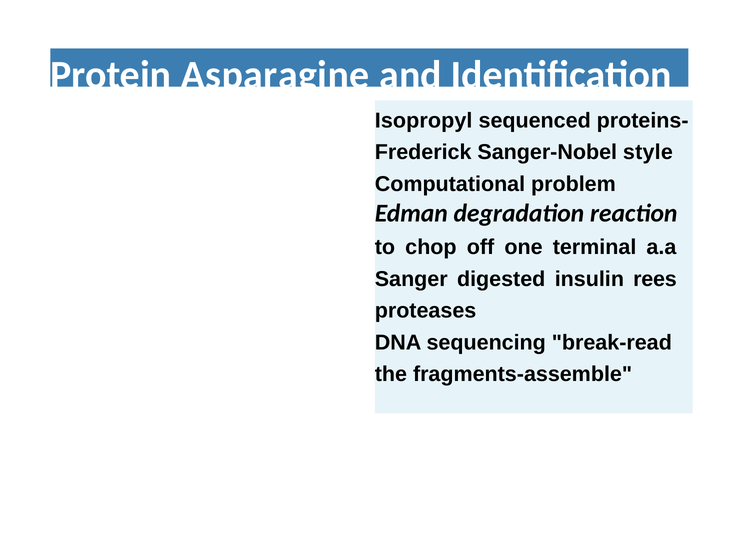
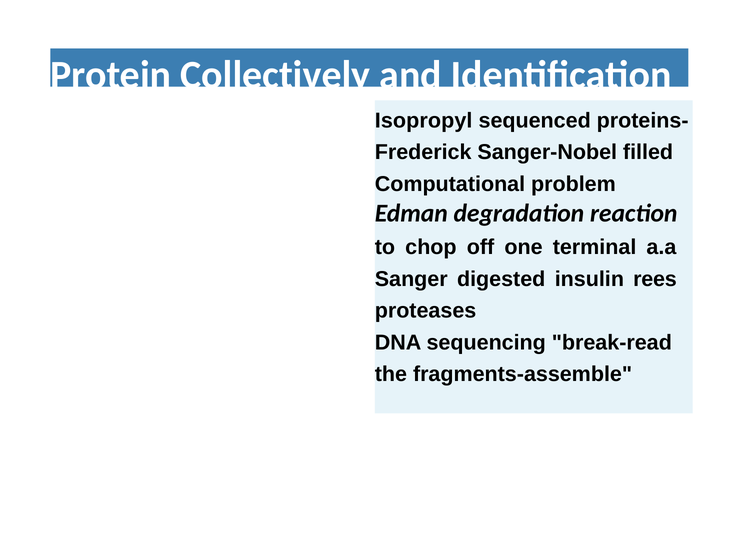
Asparagine: Asparagine -> Collectively
style: style -> filled
